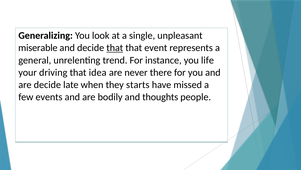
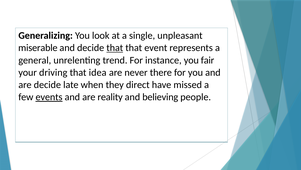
life: life -> fair
starts: starts -> direct
events underline: none -> present
bodily: bodily -> reality
thoughts: thoughts -> believing
